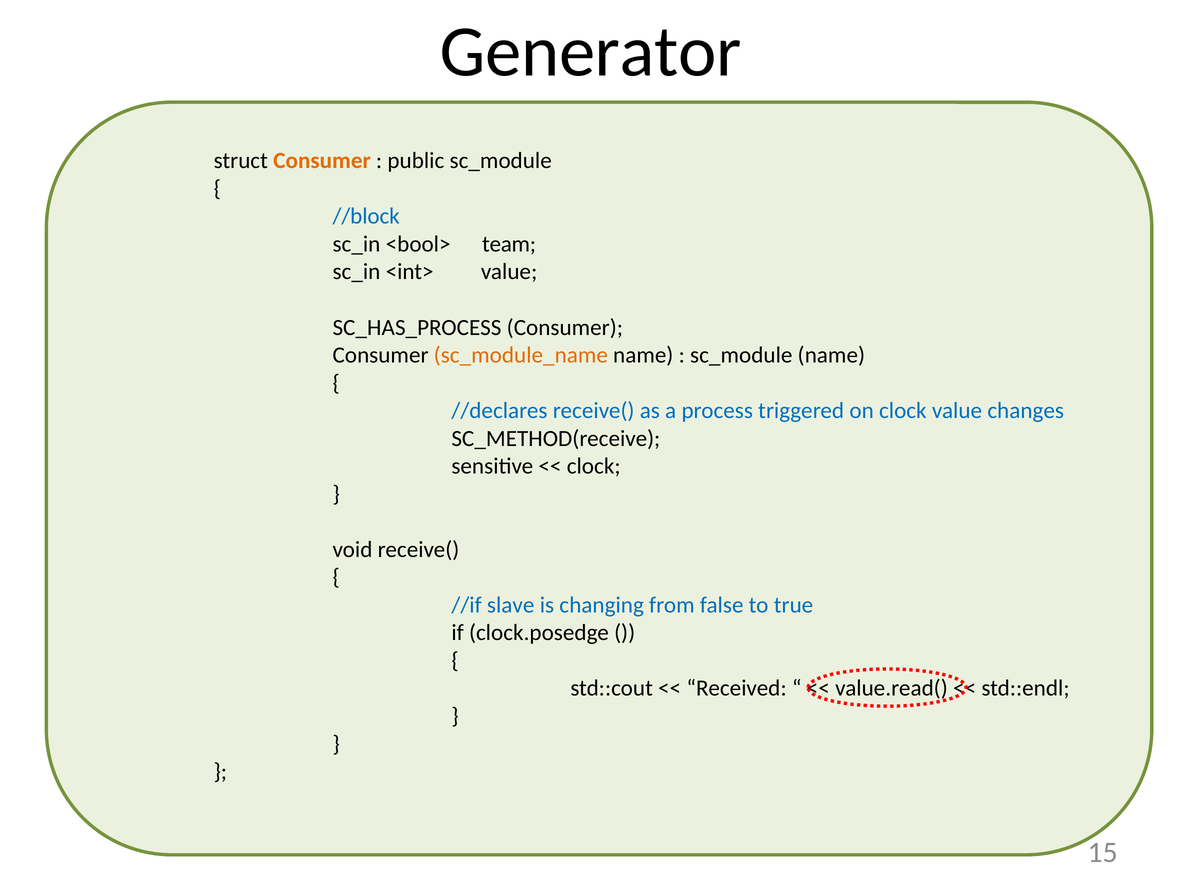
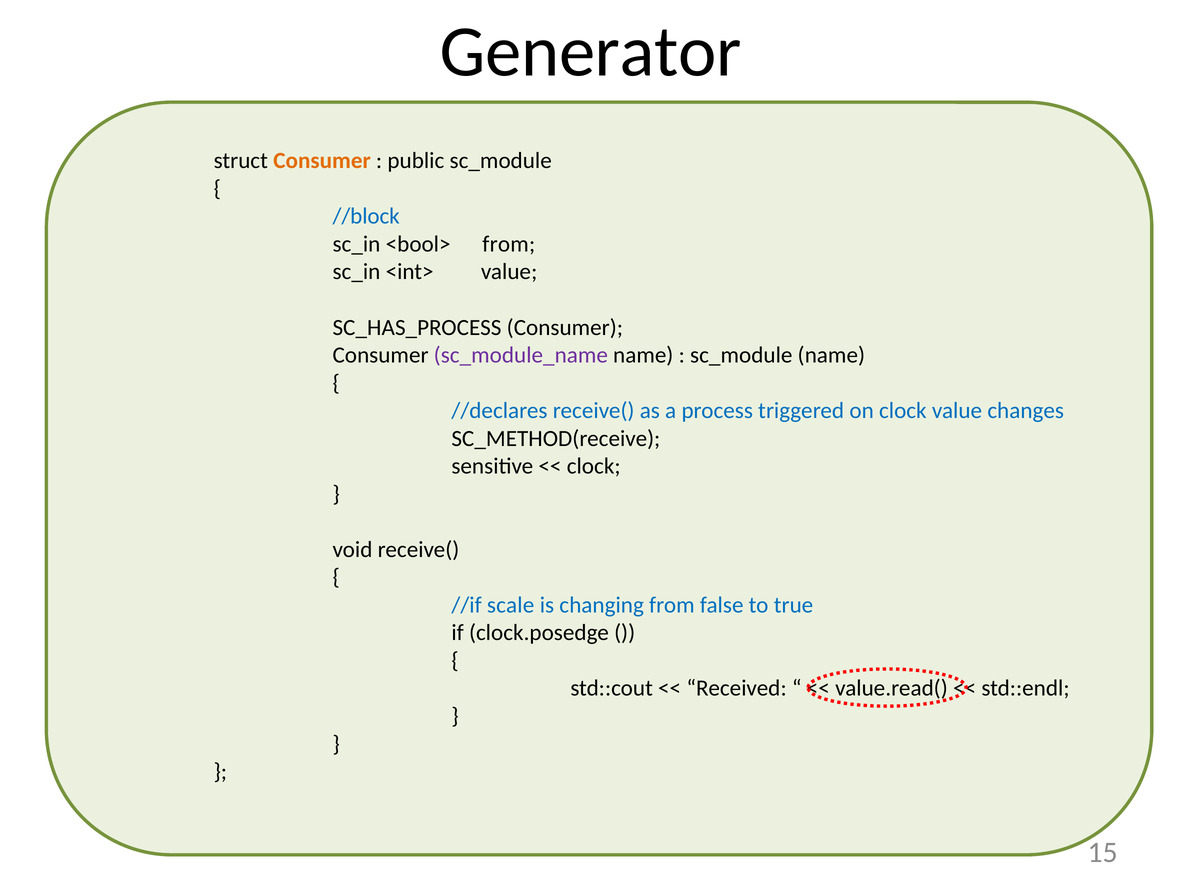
<bool> team: team -> from
sc_module_name colour: orange -> purple
slave: slave -> scale
